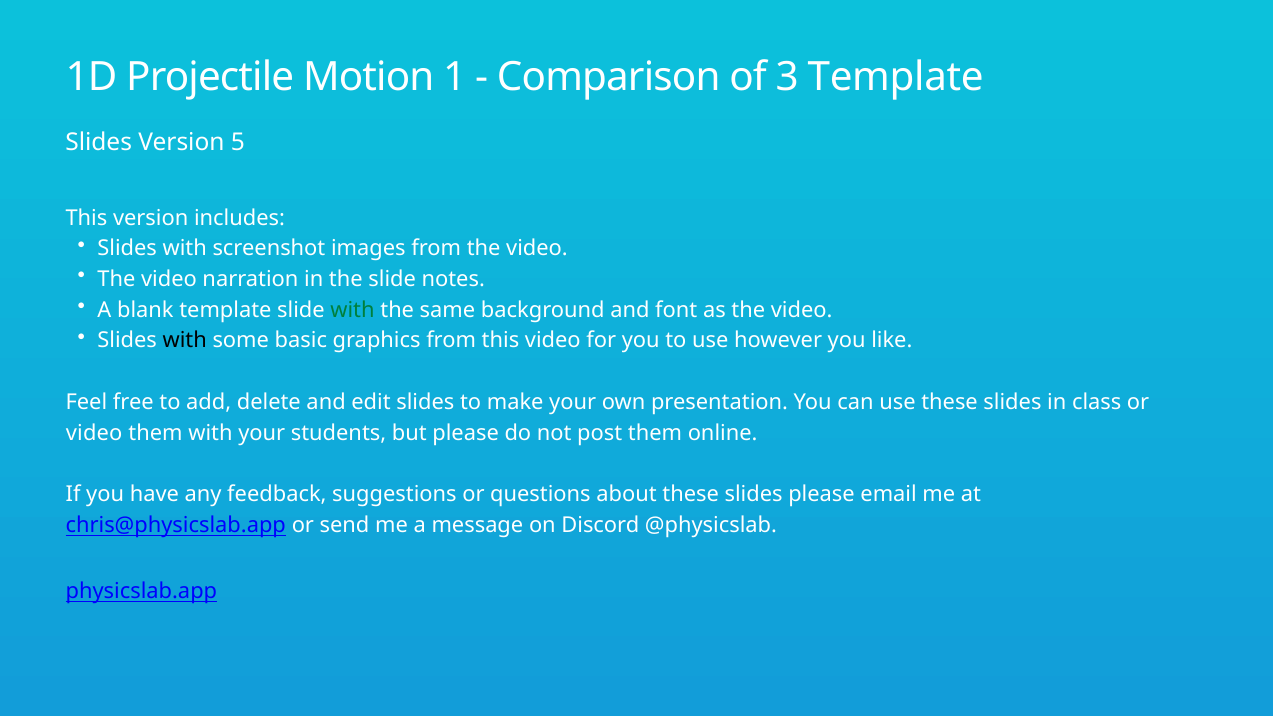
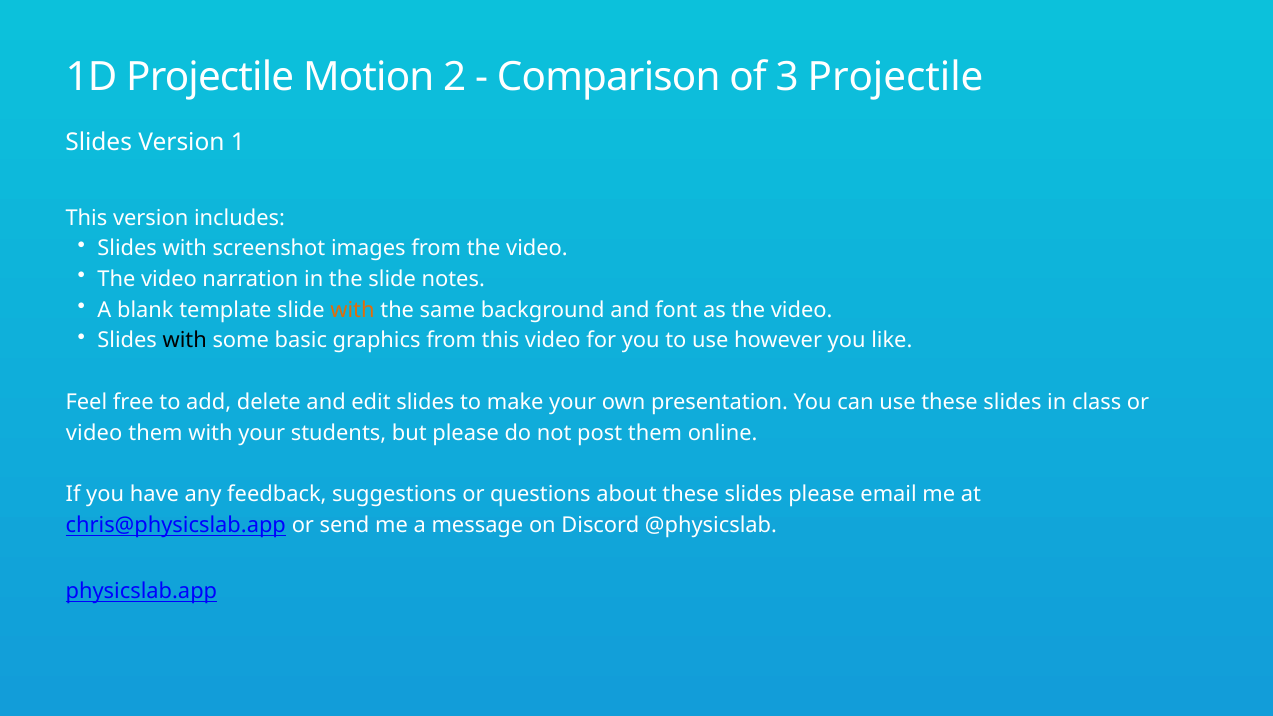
1: 1 -> 2
3 Template: Template -> Projectile
5: 5 -> 1
with at (353, 310) colour: green -> orange
